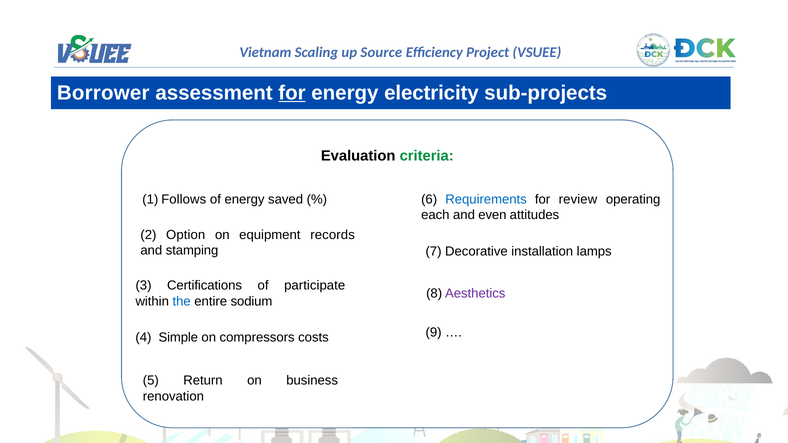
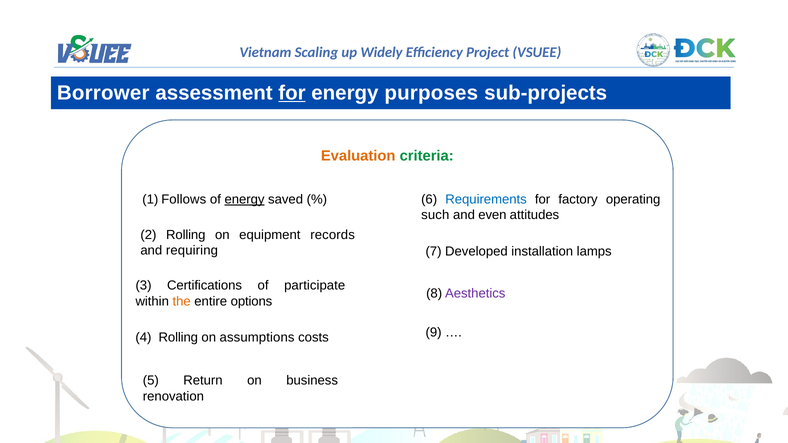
Source: Source -> Widely
electricity: electricity -> purposes
Evaluation colour: black -> orange
energy at (245, 199) underline: none -> present
review: review -> factory
each: each -> such
2 Option: Option -> Rolling
stamping: stamping -> requiring
Decorative: Decorative -> Developed
the colour: blue -> orange
sodium: sodium -> options
4 Simple: Simple -> Rolling
compressors: compressors -> assumptions
